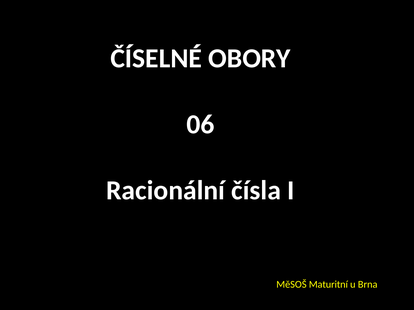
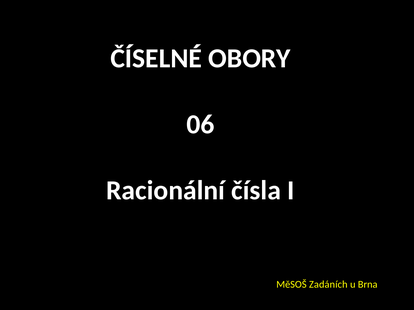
Maturitní: Maturitní -> Zadáních
